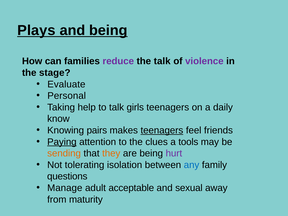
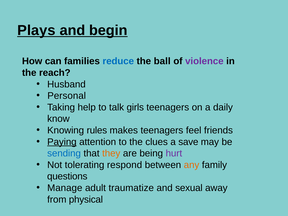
and being: being -> begin
reduce colour: purple -> blue
the talk: talk -> ball
stage: stage -> reach
Evaluate: Evaluate -> Husband
pairs: pairs -> rules
teenagers at (162, 130) underline: present -> none
tools: tools -> save
sending colour: orange -> blue
isolation: isolation -> respond
any colour: blue -> orange
acceptable: acceptable -> traumatize
maturity: maturity -> physical
